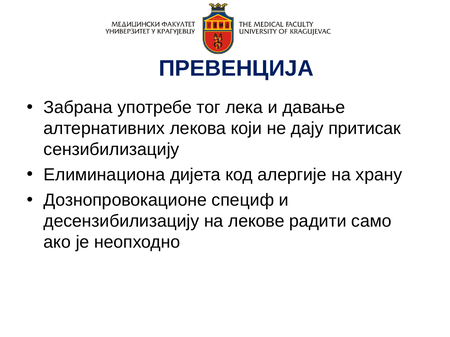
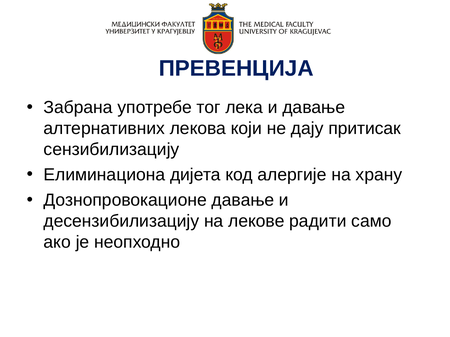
Дознопровокационе специф: специф -> давање
